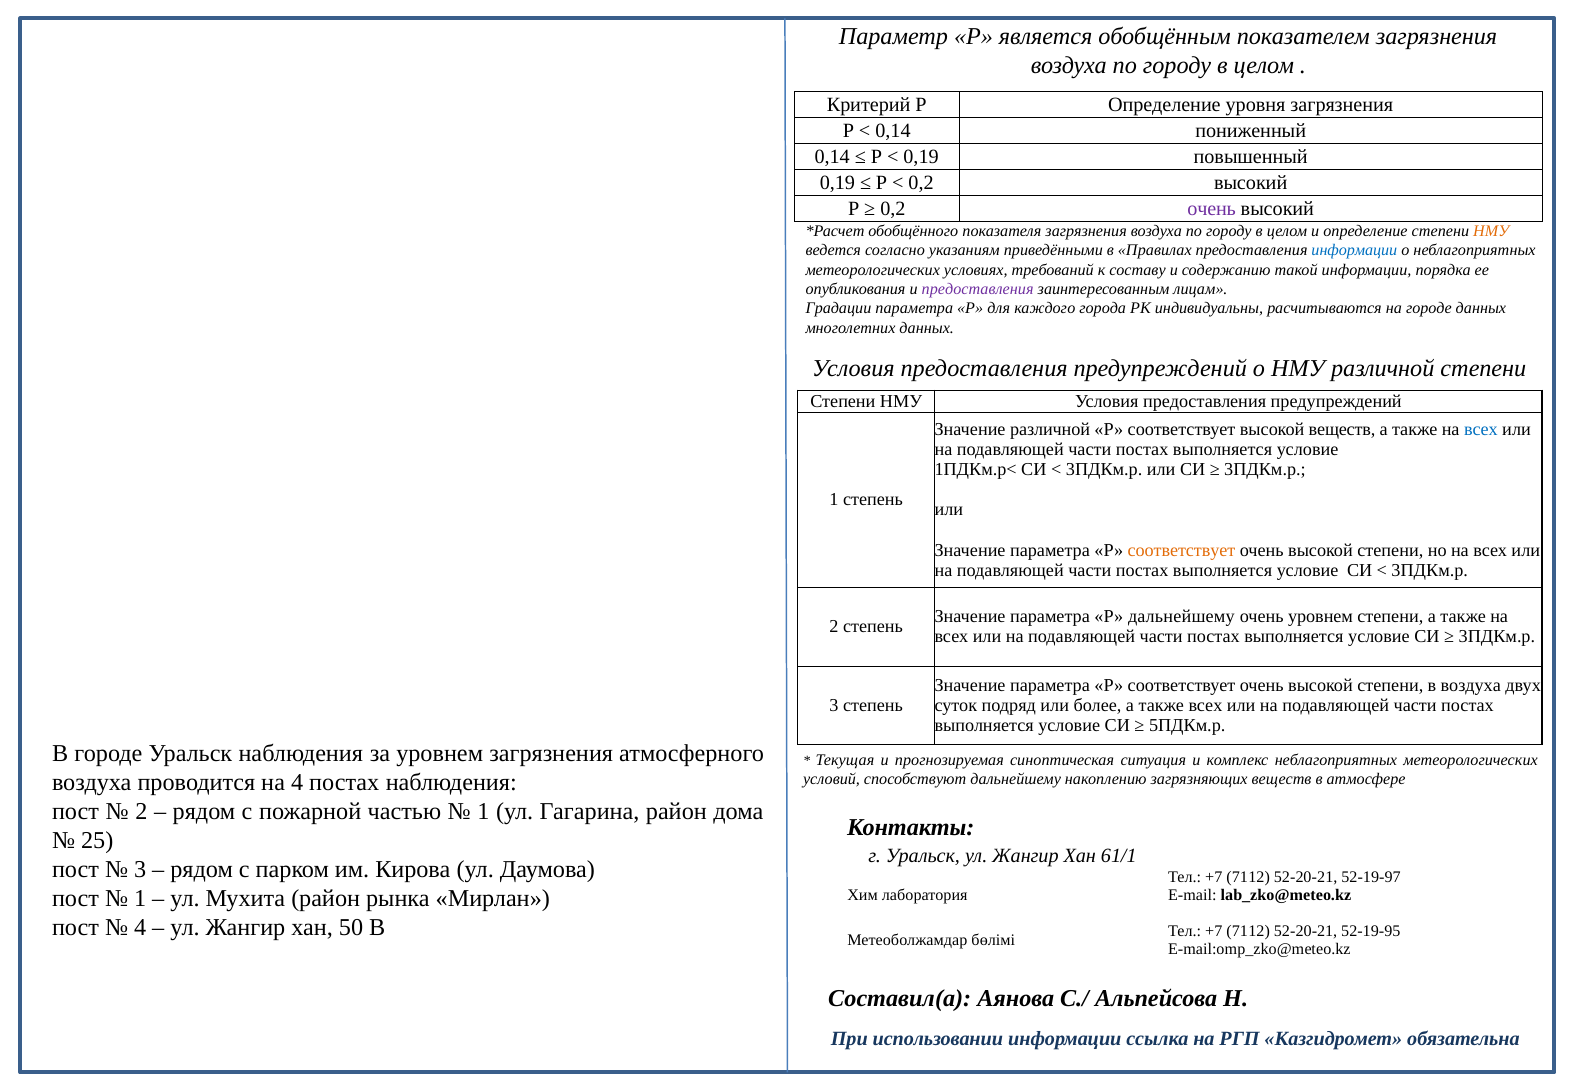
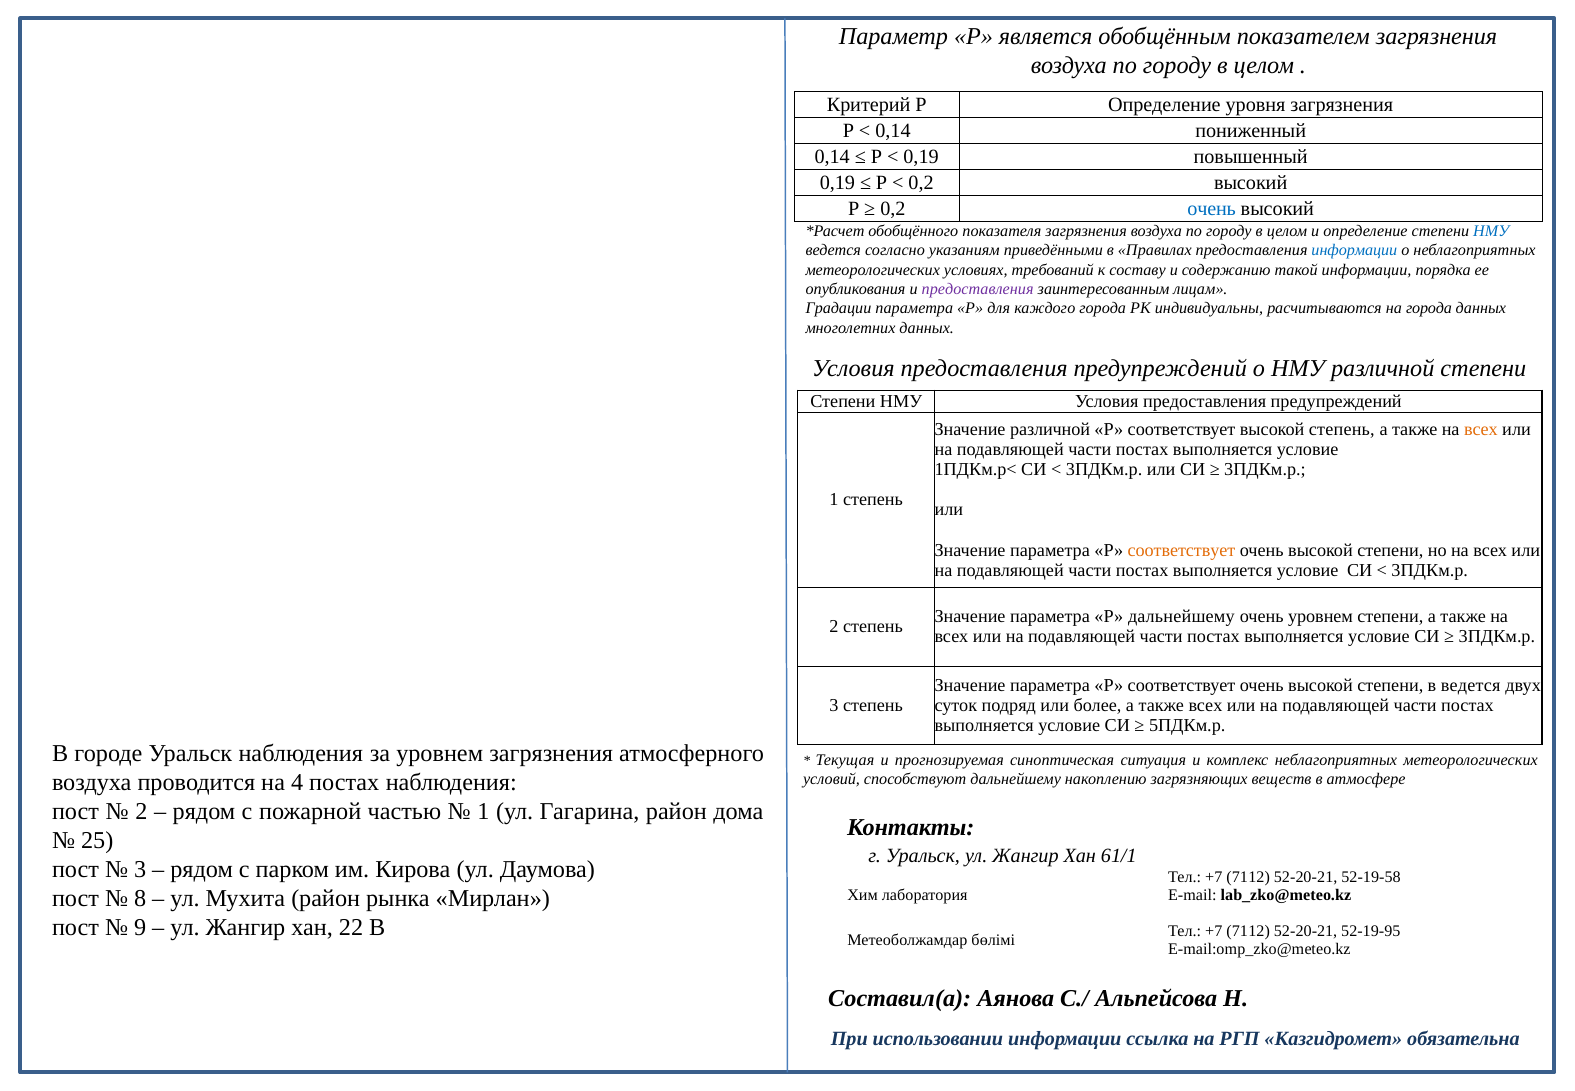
очень at (1212, 208) colour: purple -> blue
НМУ at (1491, 231) colour: orange -> blue
на городе: городе -> города
высокой веществ: веществ -> степень
всех at (1481, 429) colour: blue -> orange
в воздуха: воздуха -> ведется
52-19-97: 52-19-97 -> 52-19-58
1 at (140, 898): 1 -> 8
4 at (140, 927): 4 -> 9
50: 50 -> 22
